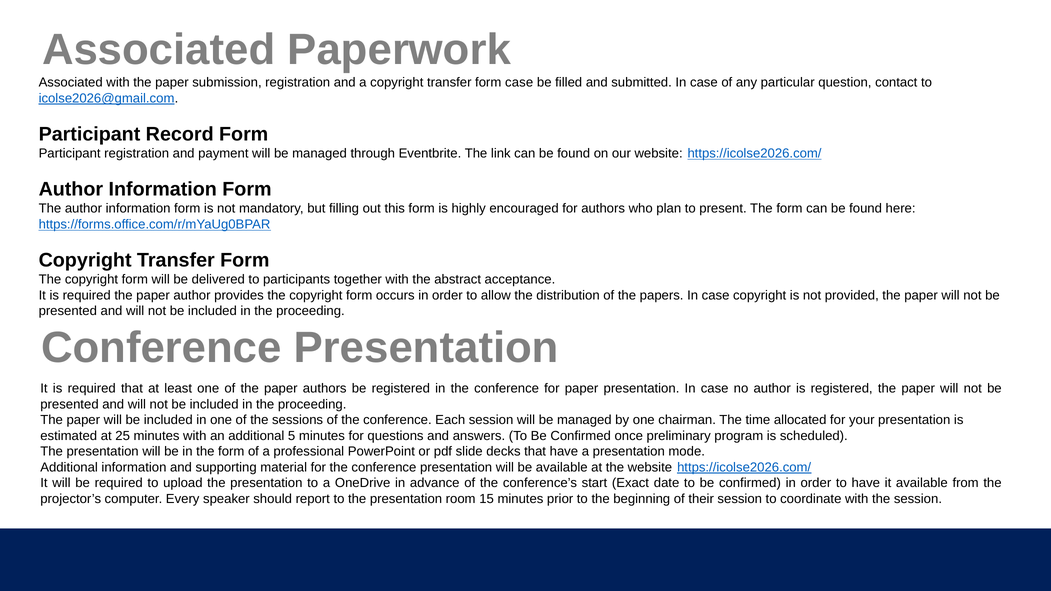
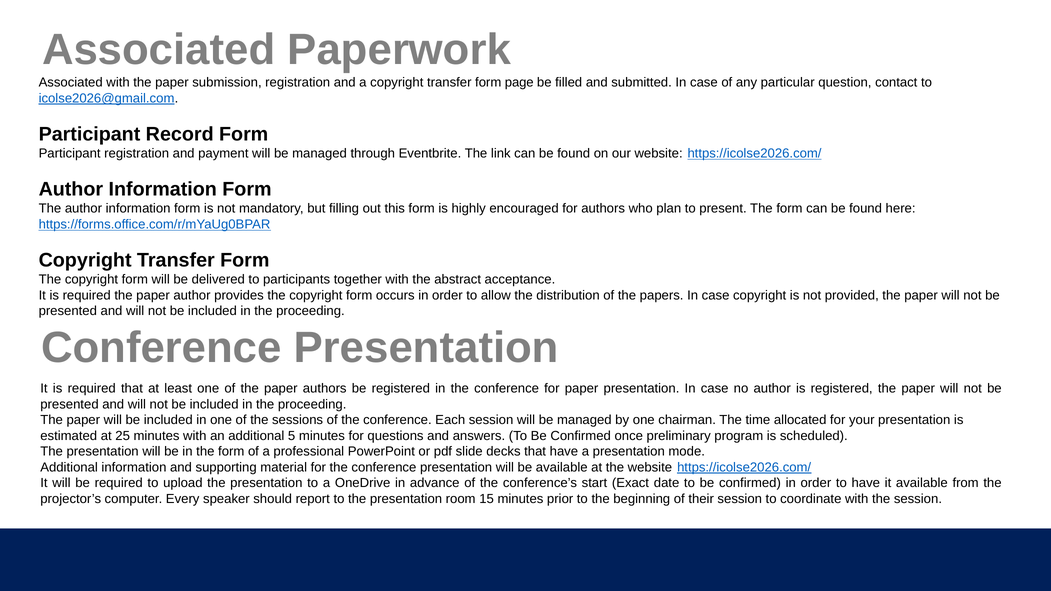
form case: case -> page
